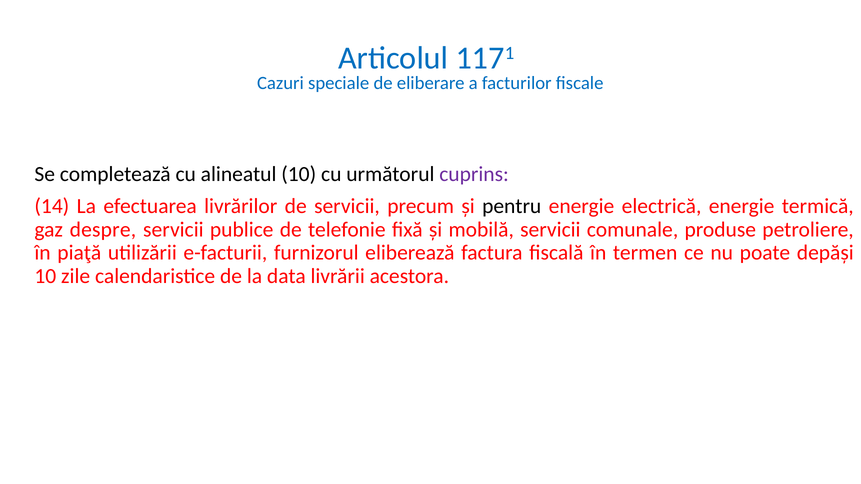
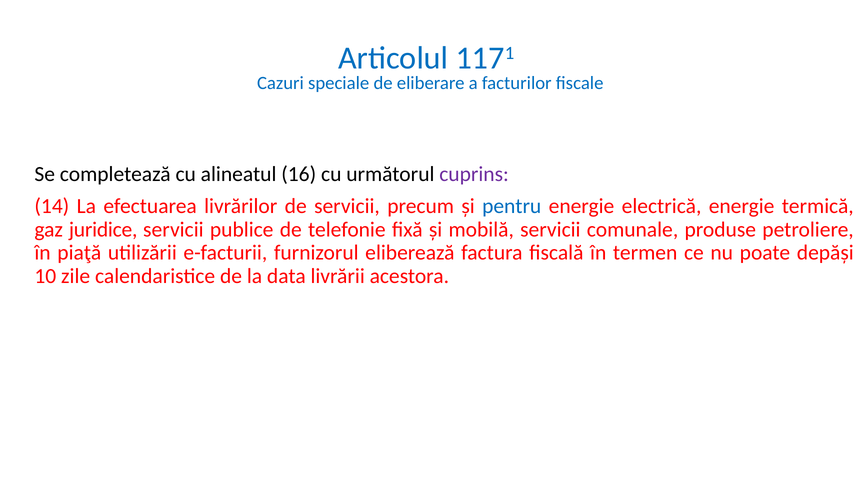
alineatul 10: 10 -> 16
pentru colour: black -> blue
despre: despre -> juridice
